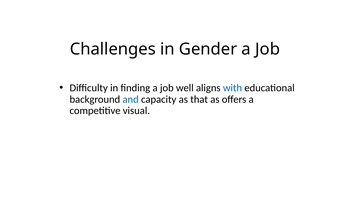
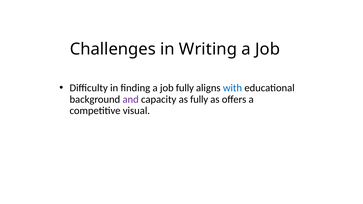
Gender: Gender -> Writing
job well: well -> fully
and colour: blue -> purple
as that: that -> fully
